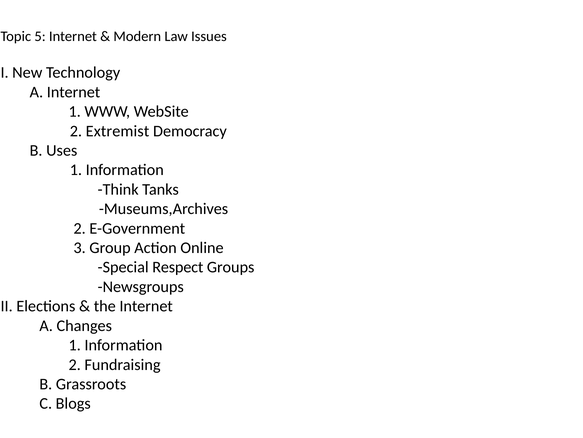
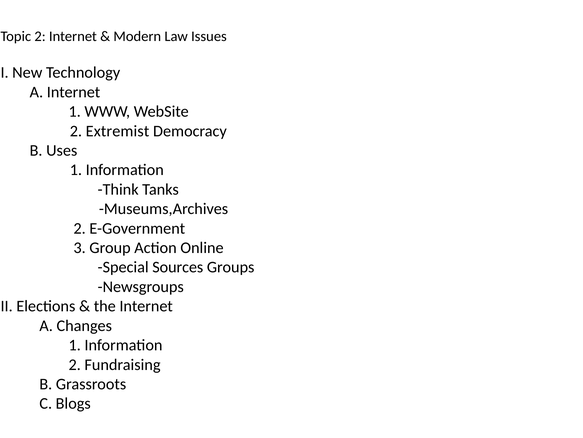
Topic 5: 5 -> 2
Respect: Respect -> Sources
